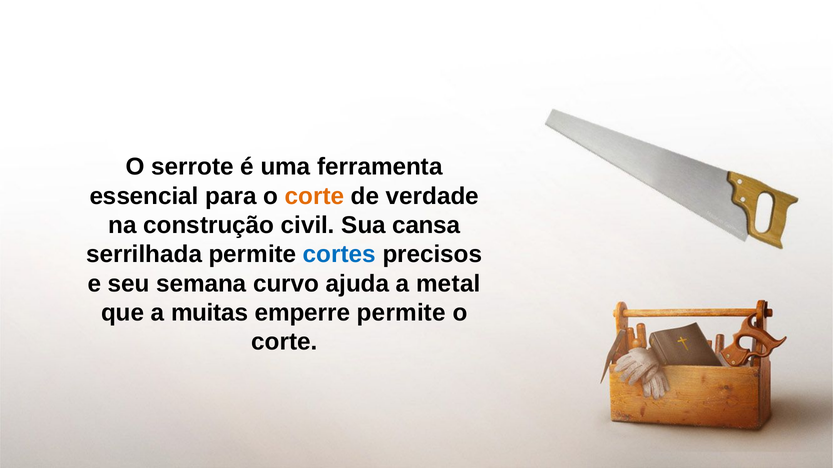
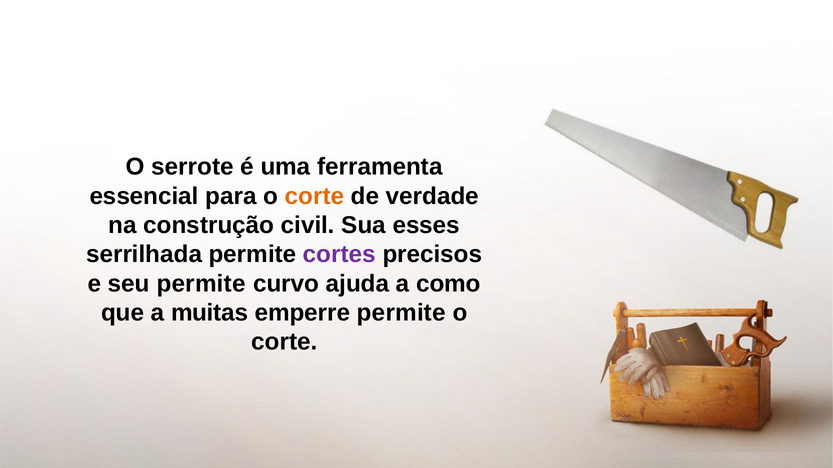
cansa: cansa -> esses
cortes colour: blue -> purple
seu semana: semana -> permite
metal: metal -> como
